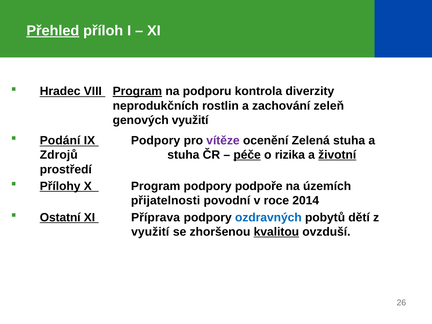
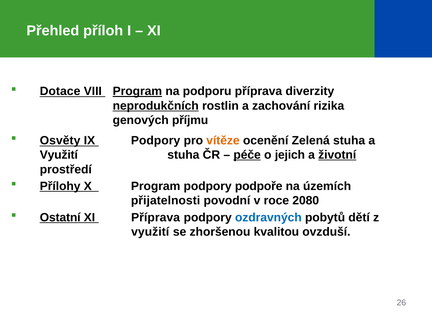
Přehled underline: present -> none
Hradec: Hradec -> Dotace
podporu kontrola: kontrola -> příprava
neprodukčních underline: none -> present
zeleň: zeleň -> rizika
genových využití: využití -> příjmu
Podání: Podání -> Osvěty
vítěze colour: purple -> orange
Zdrojů at (59, 155): Zdrojů -> Využití
rizika: rizika -> jejich
2014: 2014 -> 2080
kvalitou underline: present -> none
